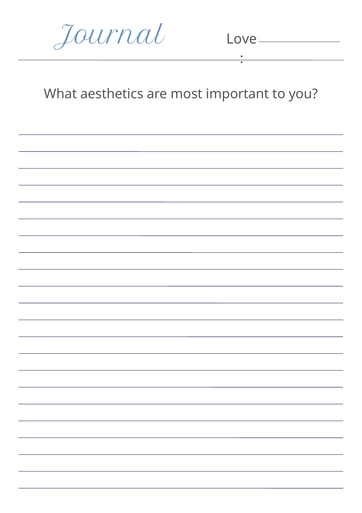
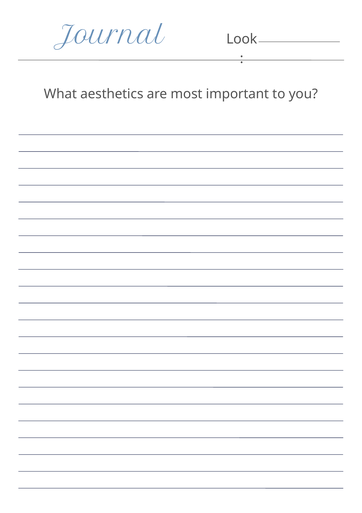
Love: Love -> Look
